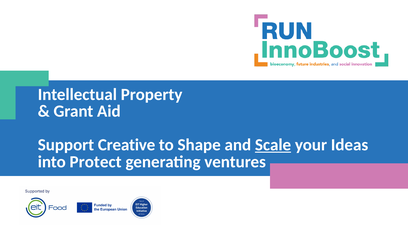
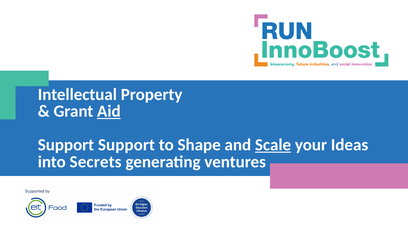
Aid underline: none -> present
Support Creative: Creative -> Support
Protect: Protect -> Secrets
